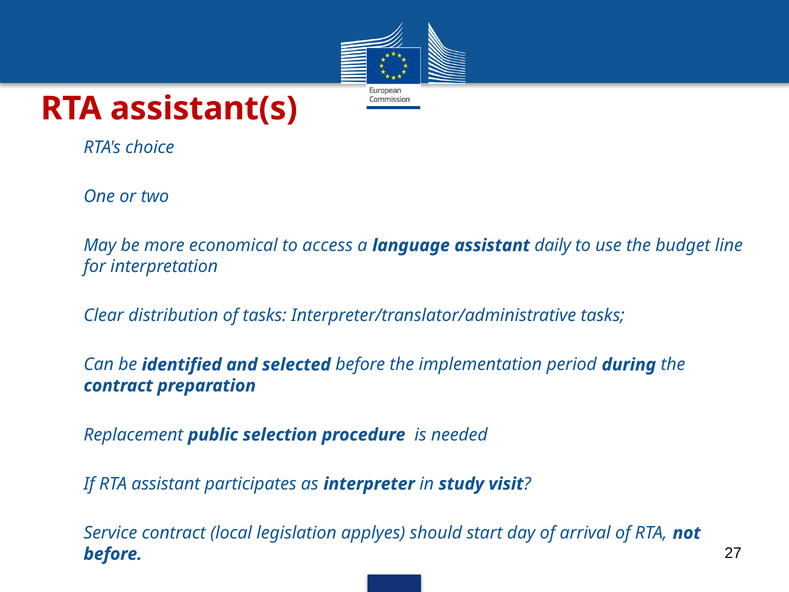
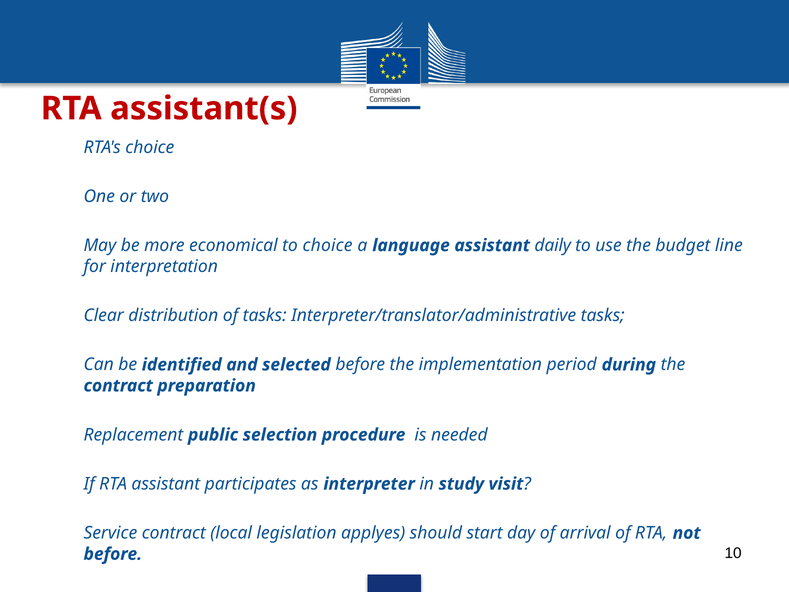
to access: access -> choice
27: 27 -> 10
